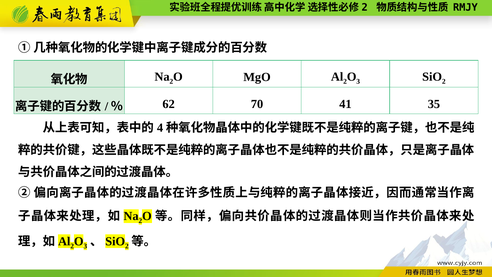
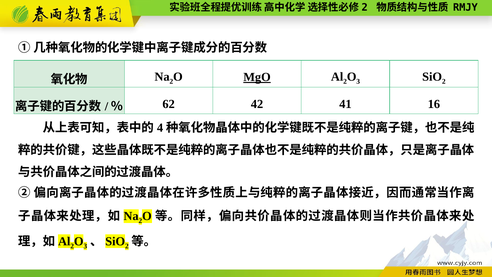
MgO underline: none -> present
70: 70 -> 42
35: 35 -> 16
